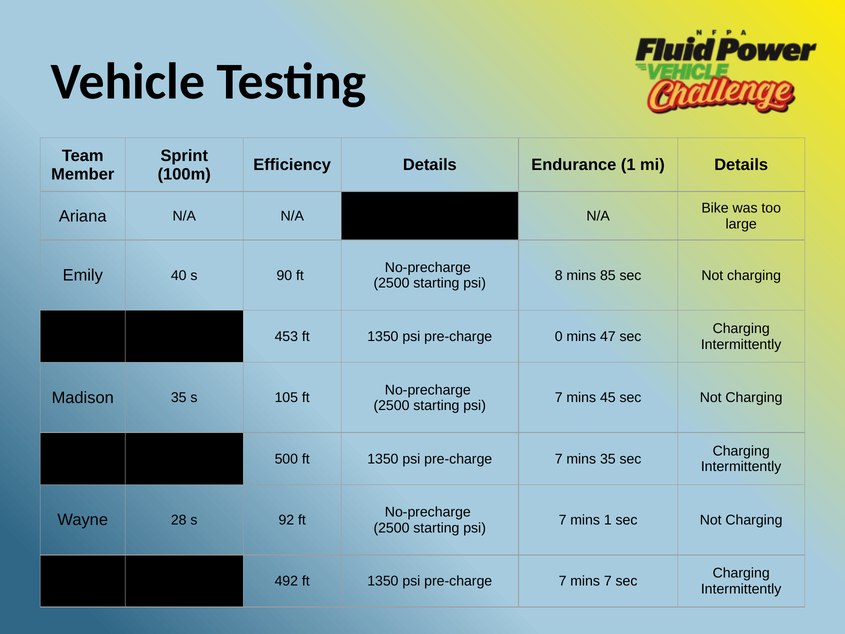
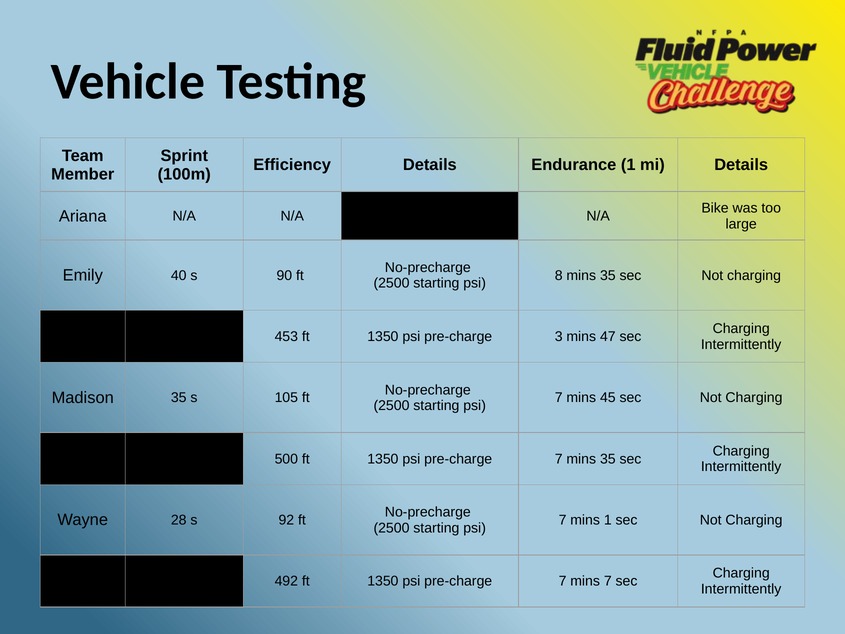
8 mins 85: 85 -> 35
0: 0 -> 3
